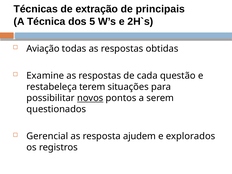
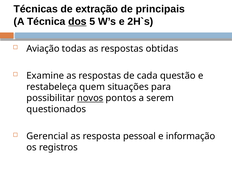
dos underline: none -> present
terem: terem -> quem
ajudem: ajudem -> pessoal
explorados: explorados -> informação
